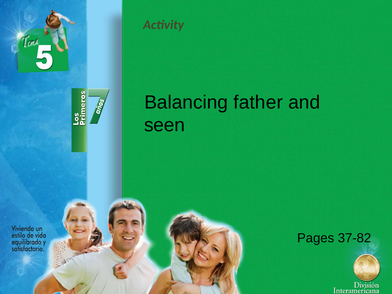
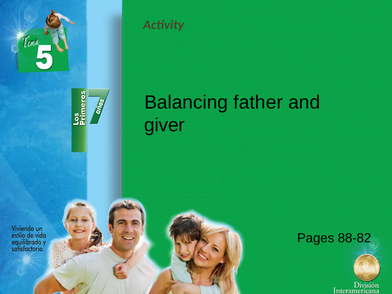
seen: seen -> giver
37-82: 37-82 -> 88-82
